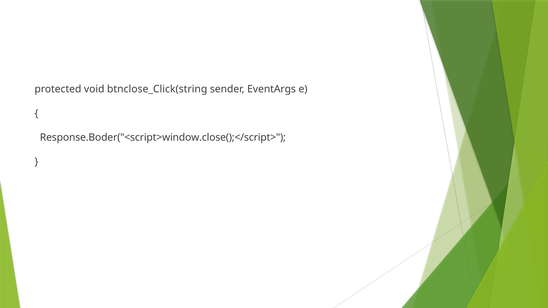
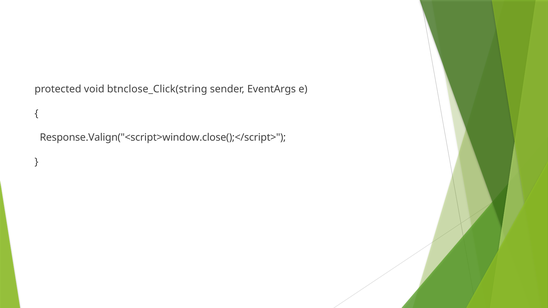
Response.Boder("<script>window.close();</script>: Response.Boder("<script>window.close();</script> -> Response.Valign("<script>window.close();</script>
